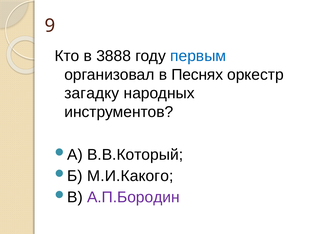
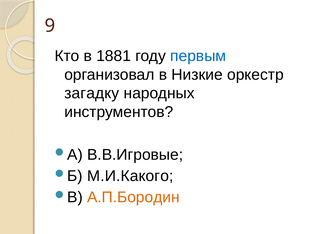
3888: 3888 -> 1881
Песнях: Песнях -> Низкие
В.В.Который: В.В.Который -> В.В.Игровые
А.П.Бородин colour: purple -> orange
